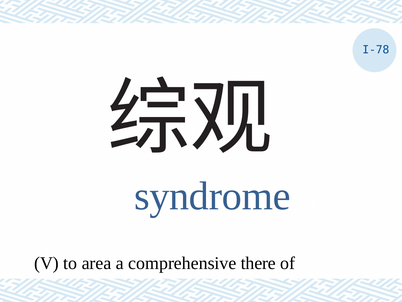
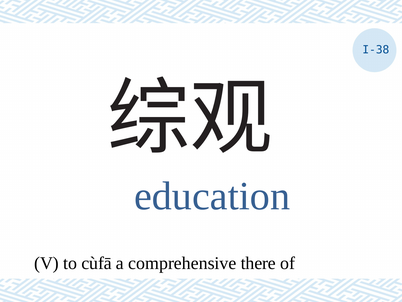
I-78: I-78 -> I-38
syndrome: syndrome -> education
area: area -> cùfā
